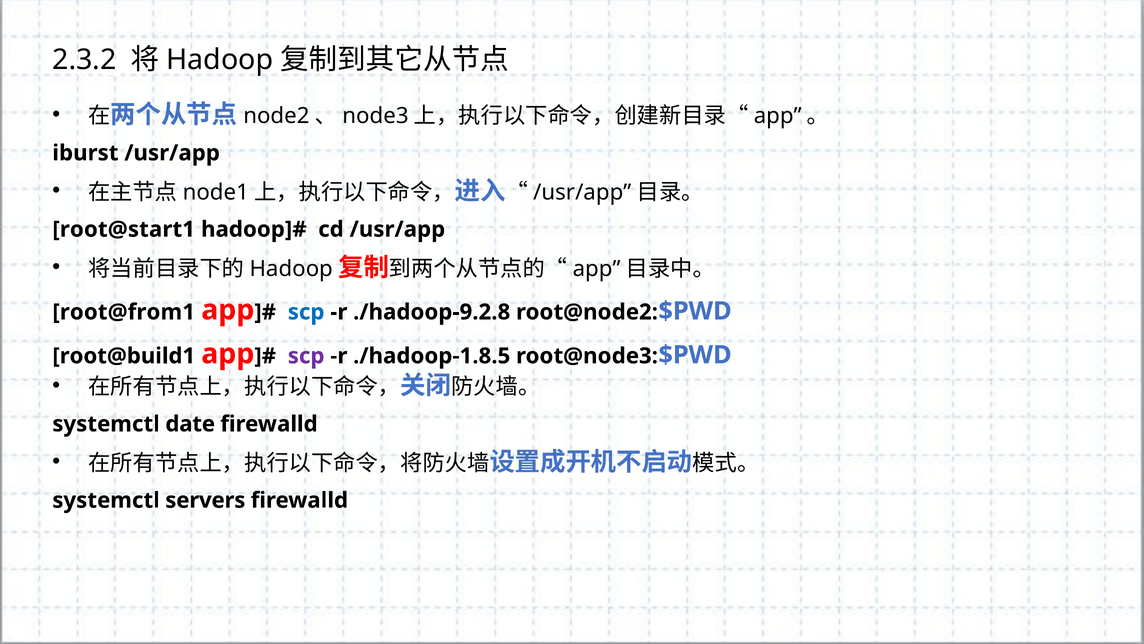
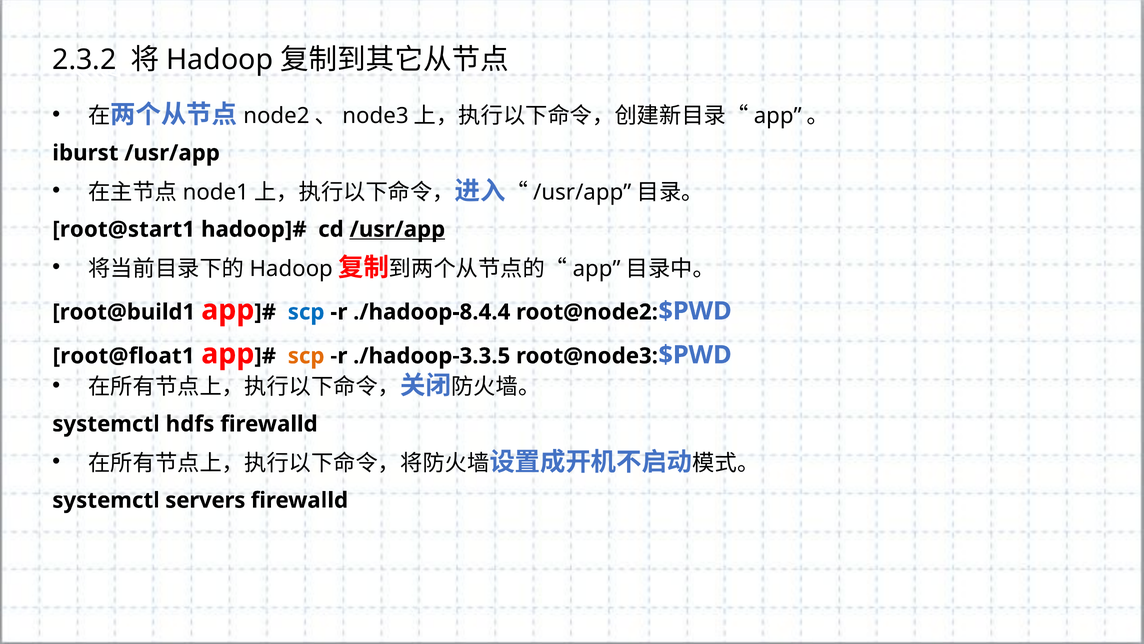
/usr/app at (397, 229) underline: none -> present
root@from1: root@from1 -> root@build1
./hadoop-9.2.8: ./hadoop-9.2.8 -> ./hadoop-8.4.4
root@build1: root@build1 -> root@float1
scp at (306, 356) colour: purple -> orange
./hadoop-1.8.5: ./hadoop-1.8.5 -> ./hadoop-3.3.5
date: date -> hdfs
